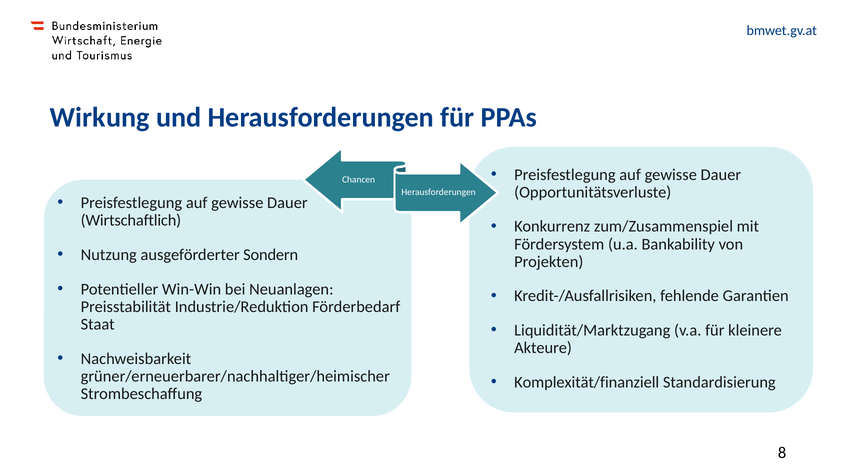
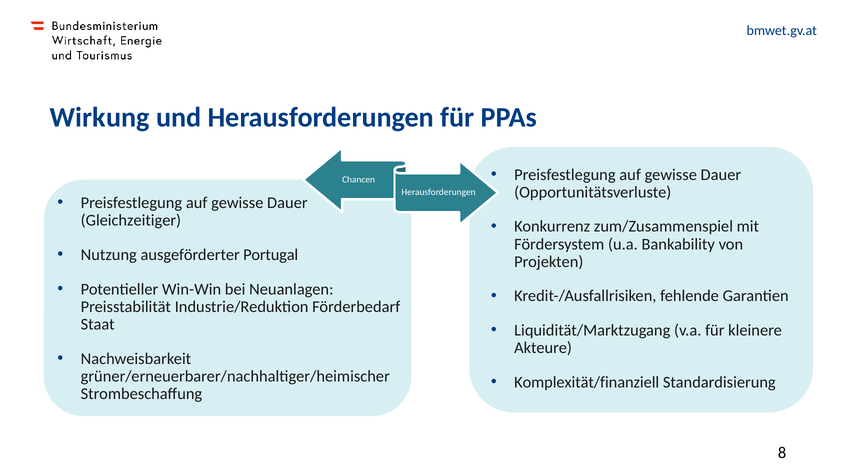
Wirtschaftlich: Wirtschaftlich -> Gleichzeitiger
Sondern: Sondern -> Portugal
